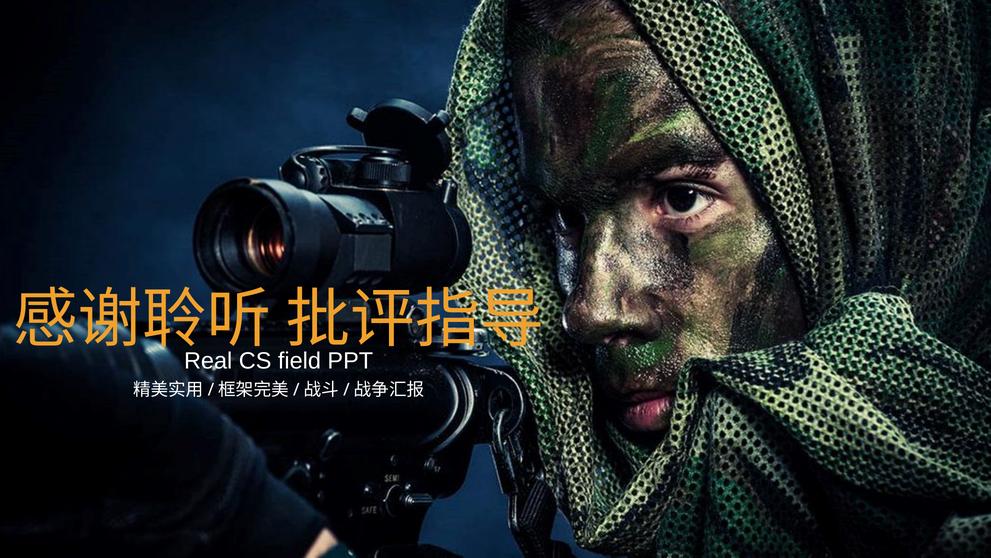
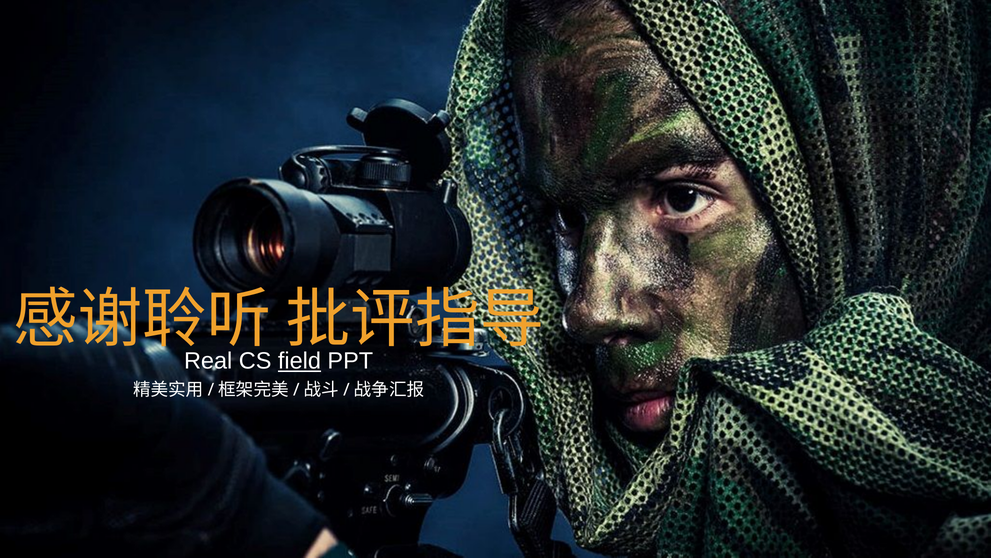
field underline: none -> present
